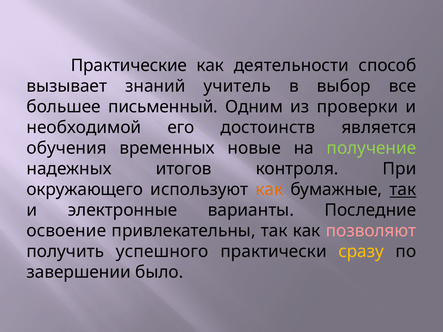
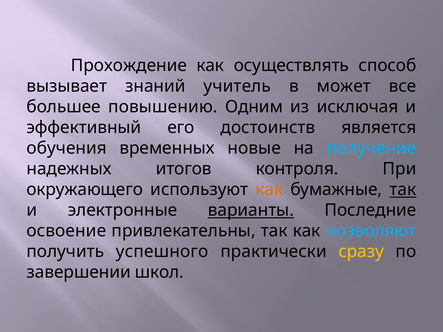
Практические: Практические -> Прохождение
деятельности: деятельности -> осуществлять
выбор: выбор -> может
письменный: письменный -> повышению
проверки: проверки -> исключая
необходимой: необходимой -> эффективный
получение colour: light green -> light blue
варианты underline: none -> present
позволяют colour: pink -> light blue
было: было -> школ
